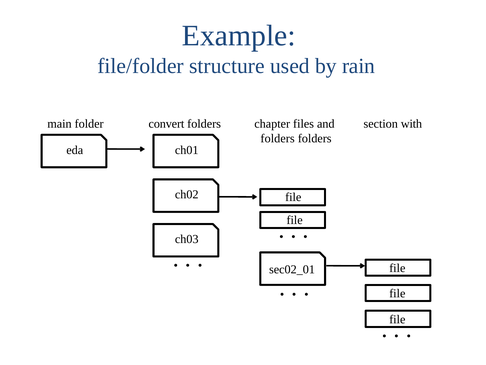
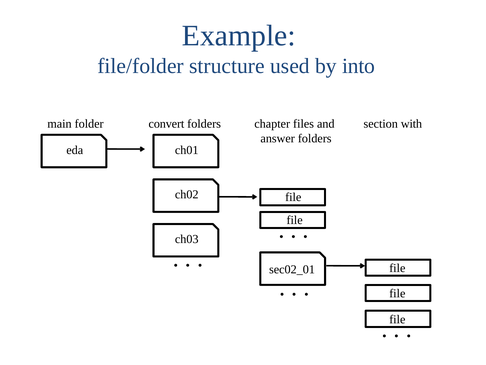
rain: rain -> into
folders at (278, 138): folders -> answer
